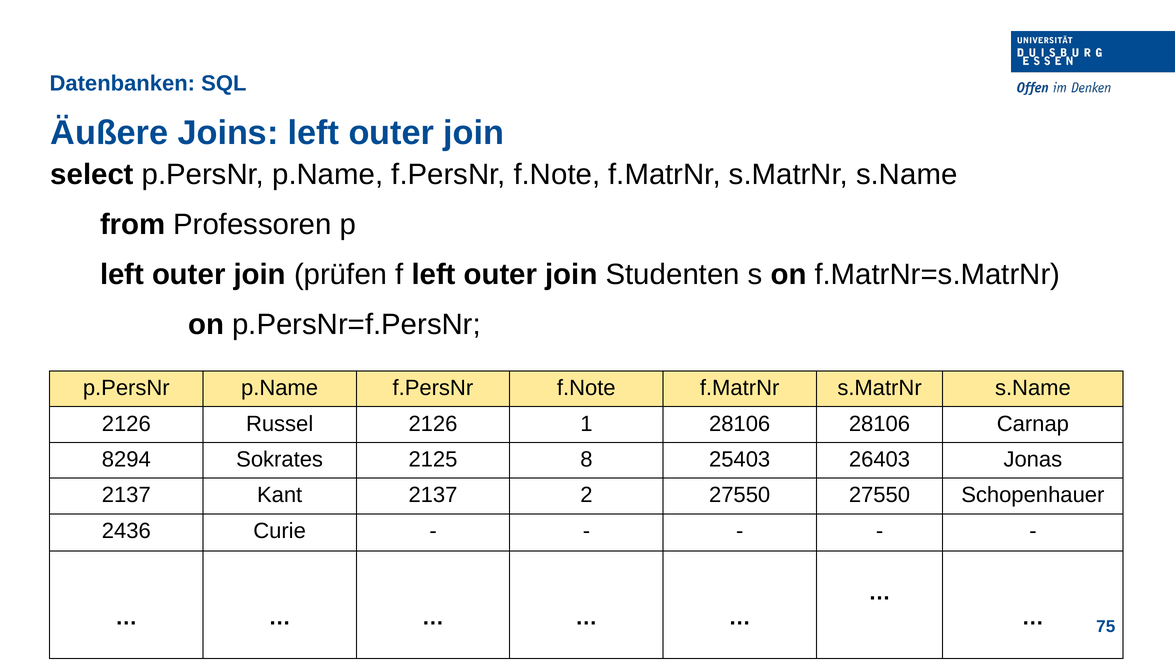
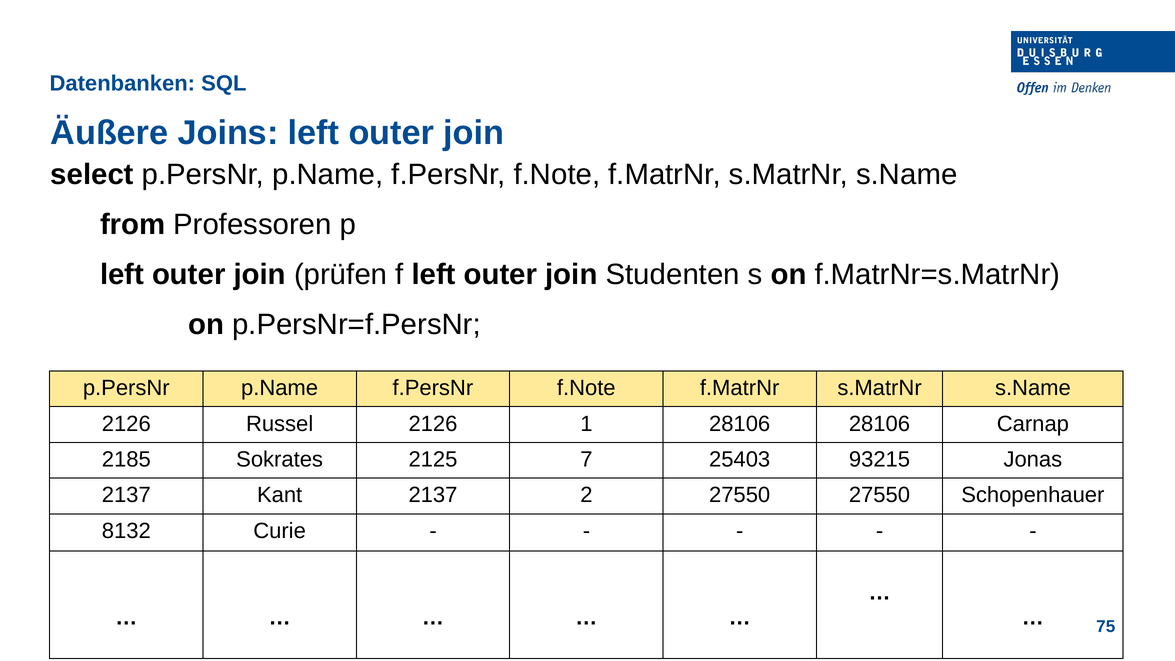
8294: 8294 -> 2185
8: 8 -> 7
26403: 26403 -> 93215
2436: 2436 -> 8132
